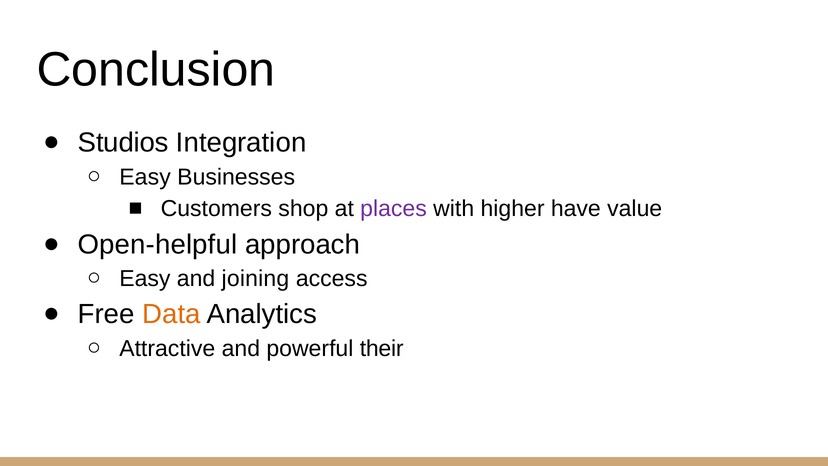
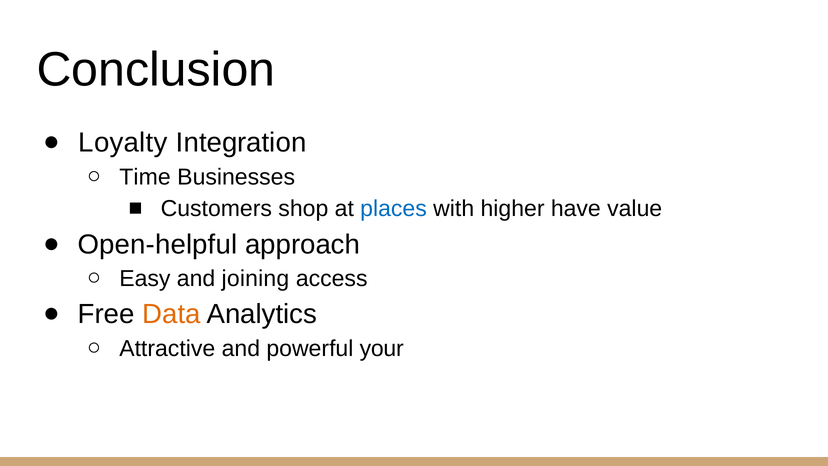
Studios: Studios -> Loyalty
Easy at (145, 177): Easy -> Time
places colour: purple -> blue
their: their -> your
